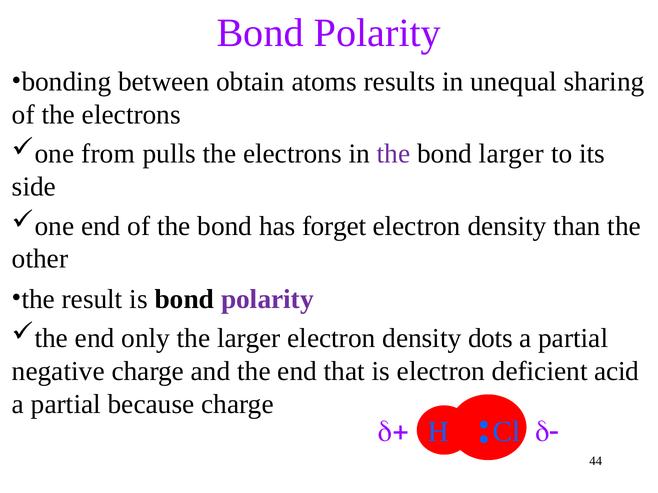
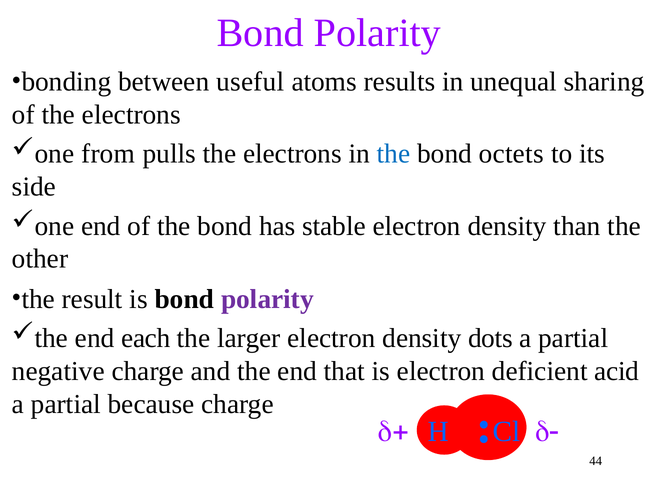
obtain: obtain -> useful
the at (394, 154) colour: purple -> blue
bond larger: larger -> octets
forget: forget -> stable
only: only -> each
